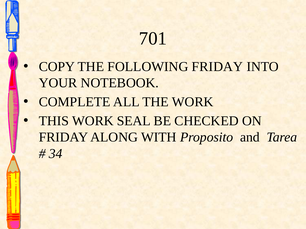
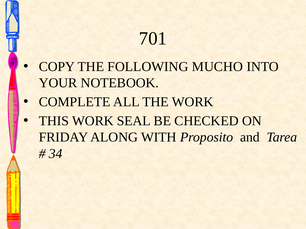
FOLLOWING FRIDAY: FRIDAY -> MUCHO
